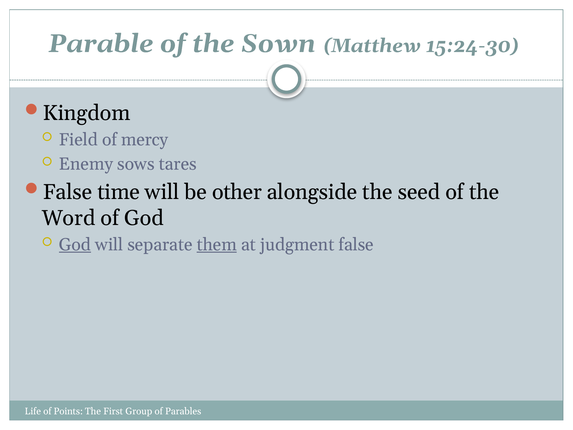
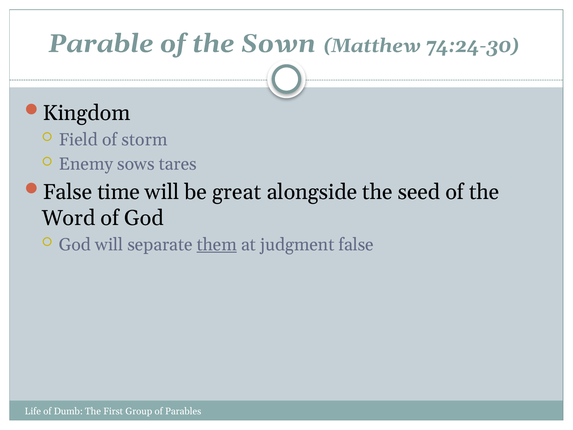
15:24-30: 15:24-30 -> 74:24-30
mercy: mercy -> storm
other: other -> great
God at (75, 244) underline: present -> none
Points: Points -> Dumb
